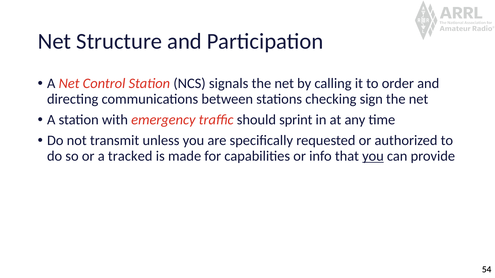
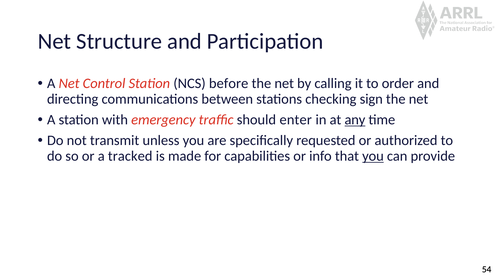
signals: signals -> before
sprint: sprint -> enter
any underline: none -> present
